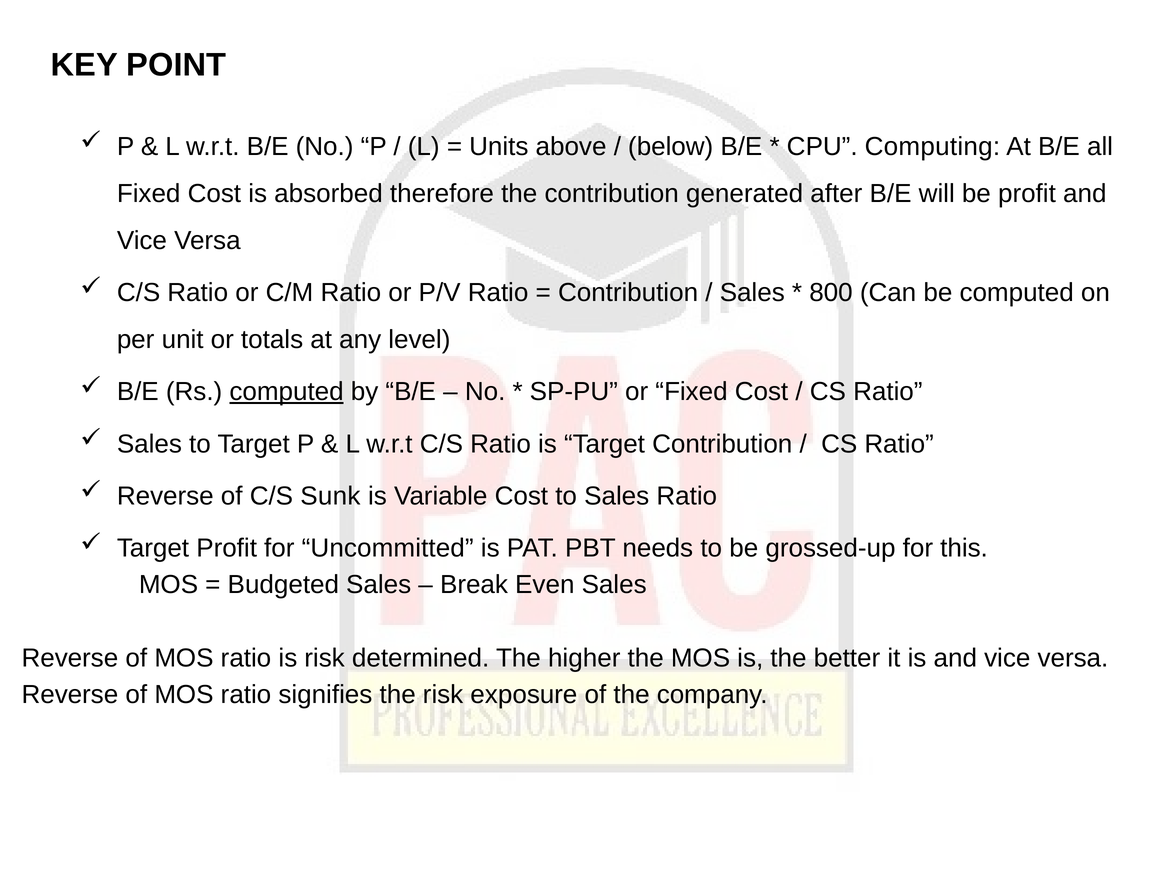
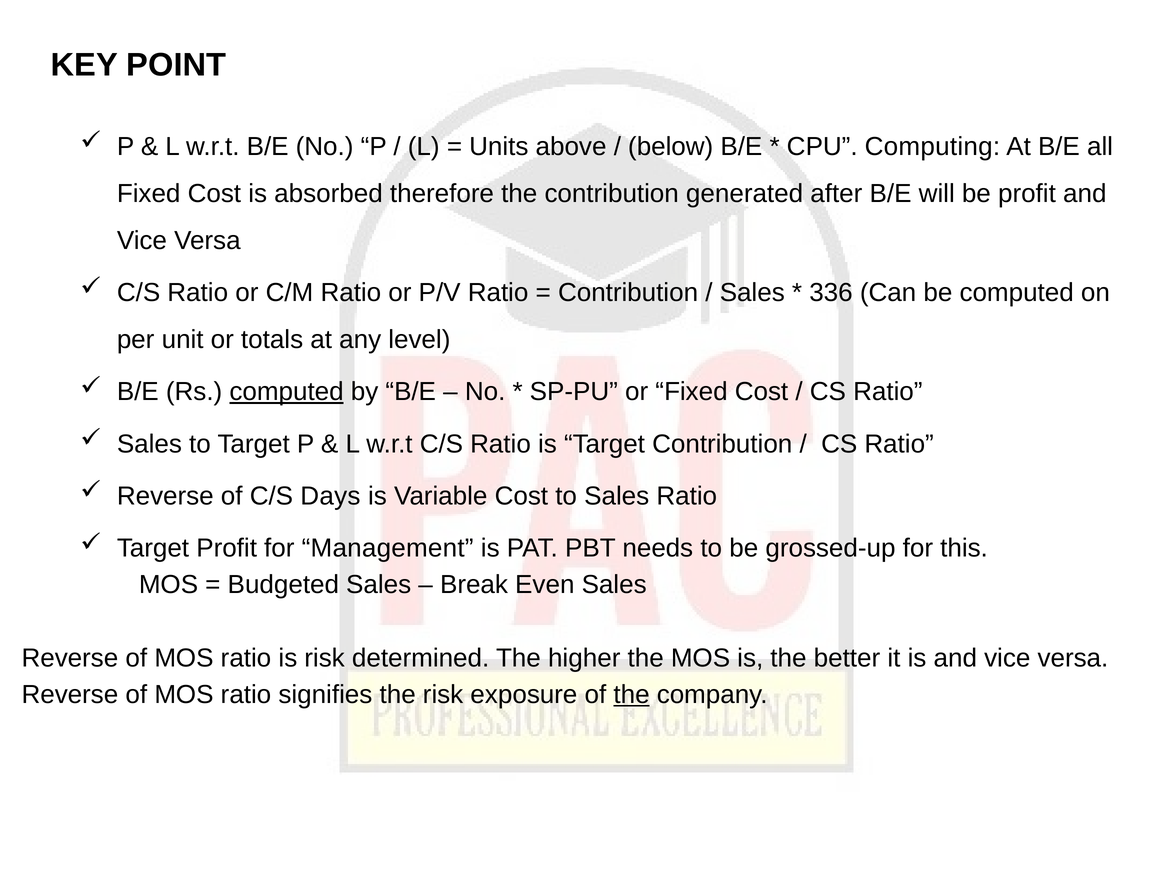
800: 800 -> 336
Sunk: Sunk -> Days
Uncommitted: Uncommitted -> Management
the at (632, 694) underline: none -> present
